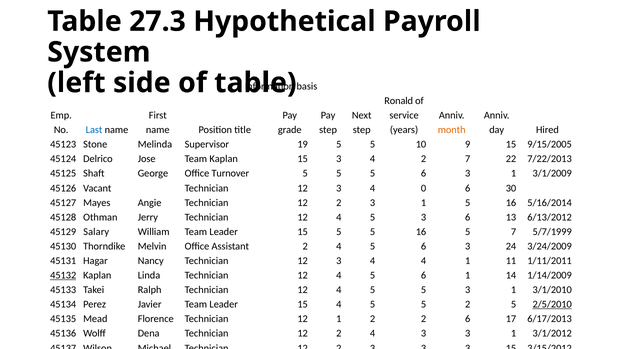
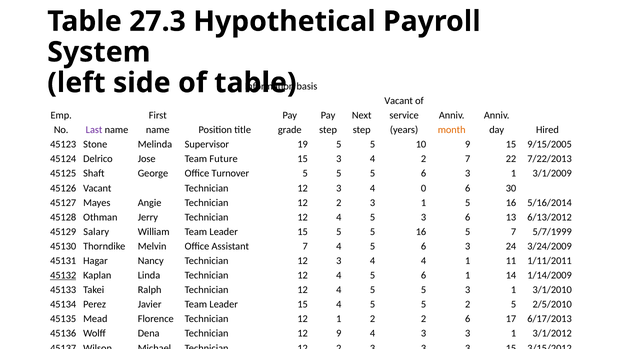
Ronald at (399, 101): Ronald -> Vacant
Last colour: blue -> purple
Team Kaplan: Kaplan -> Future
Assistant 2: 2 -> 7
2/5/2010 underline: present -> none
Dena Technician 12 2: 2 -> 9
